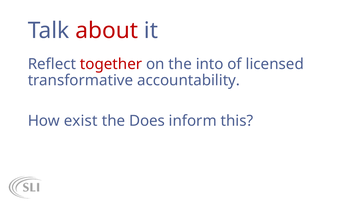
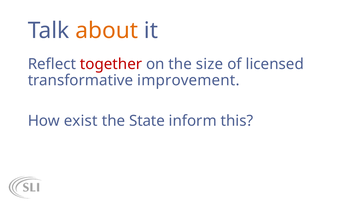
about colour: red -> orange
into: into -> size
accountability: accountability -> improvement
Does: Does -> State
